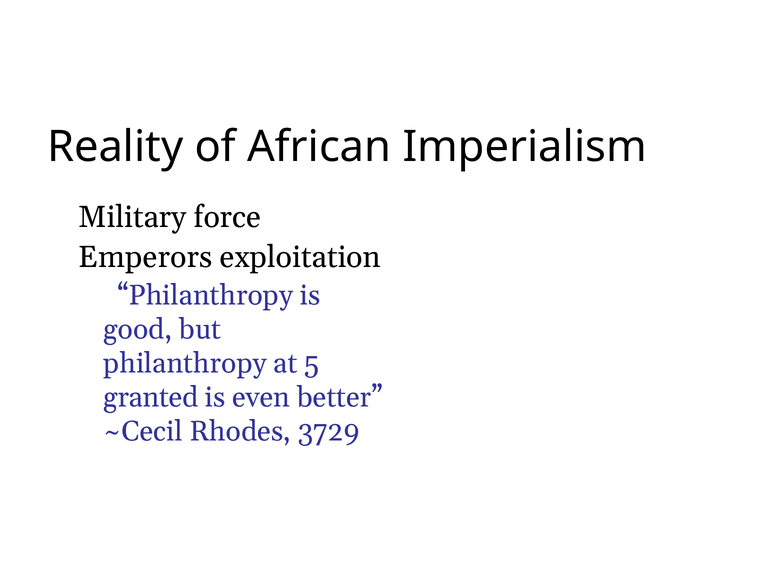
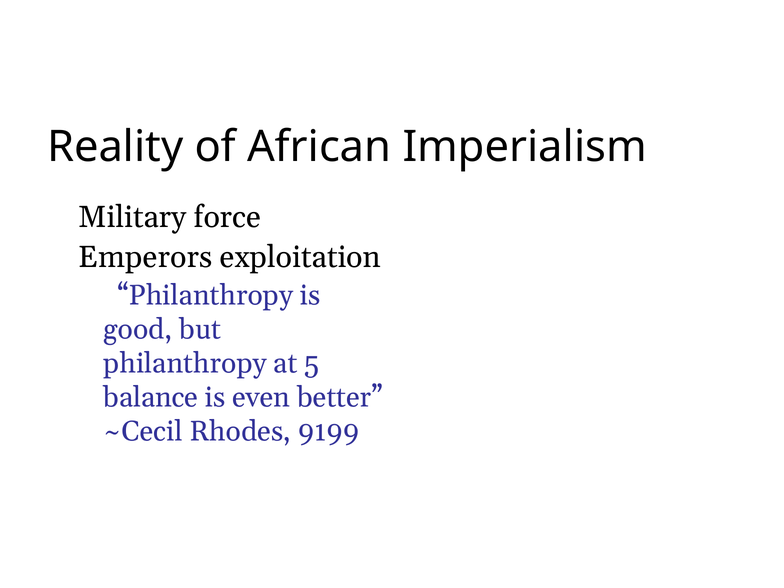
granted: granted -> balance
3729: 3729 -> 9199
